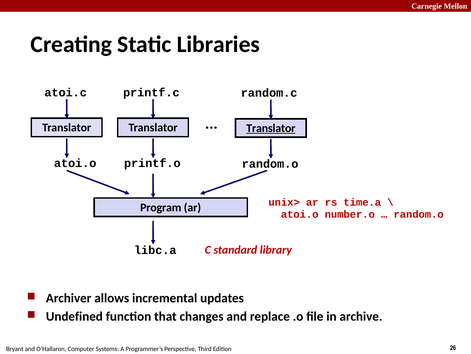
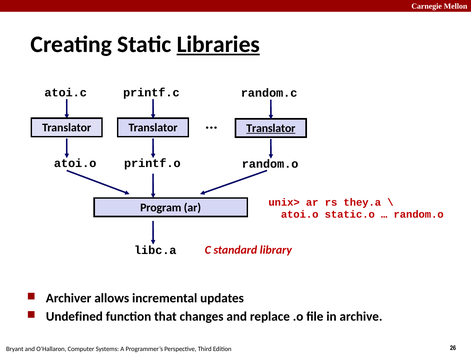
Libraries underline: none -> present
time.a: time.a -> they.a
number.o: number.o -> static.o
